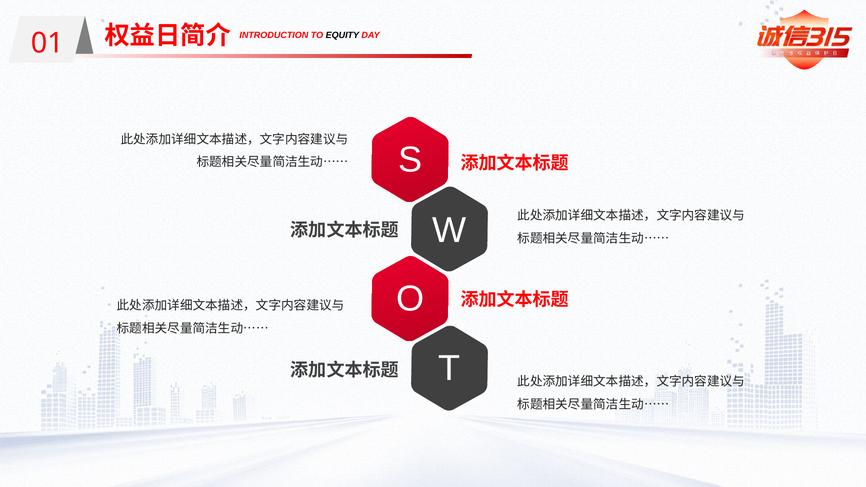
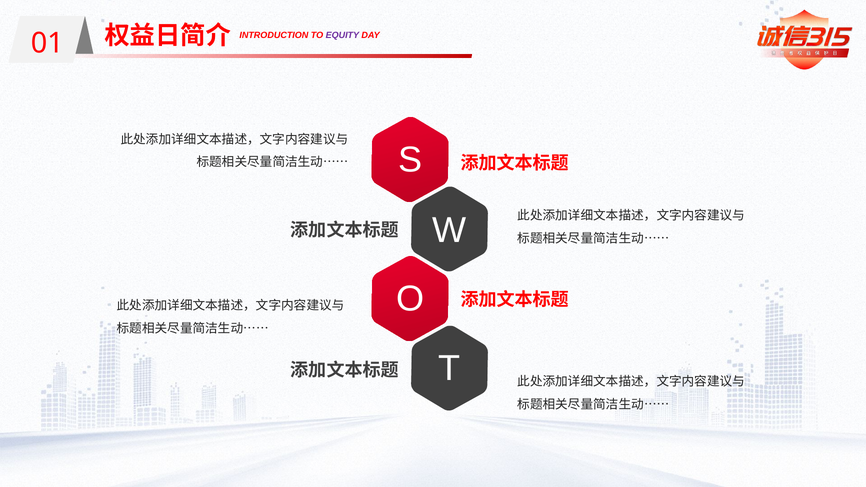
EQUITY colour: black -> purple
